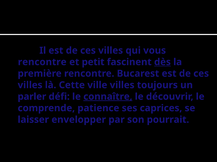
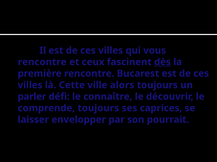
petit: petit -> ceux
ville villes: villes -> alors
connaître underline: present -> none
comprende patience: patience -> toujours
